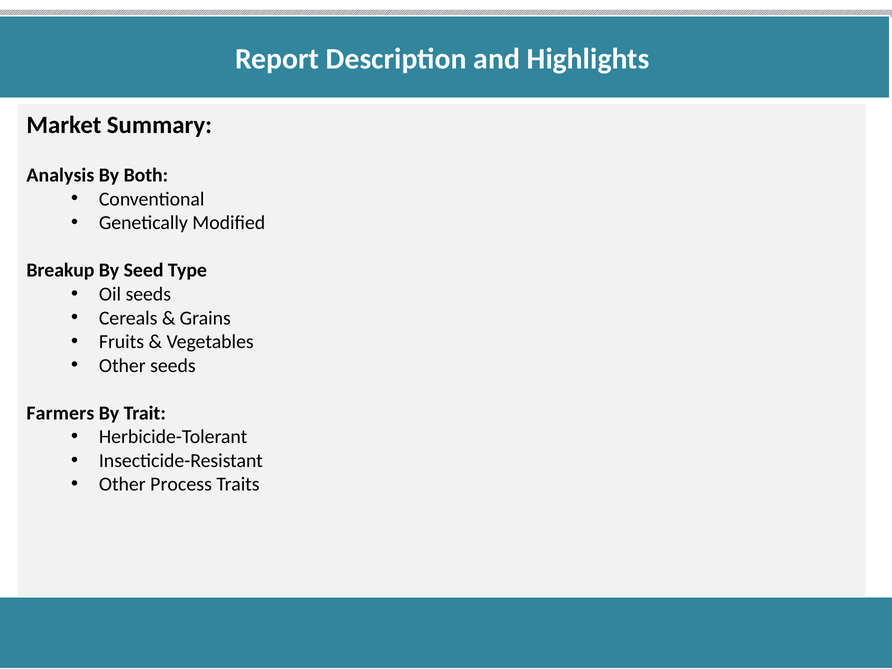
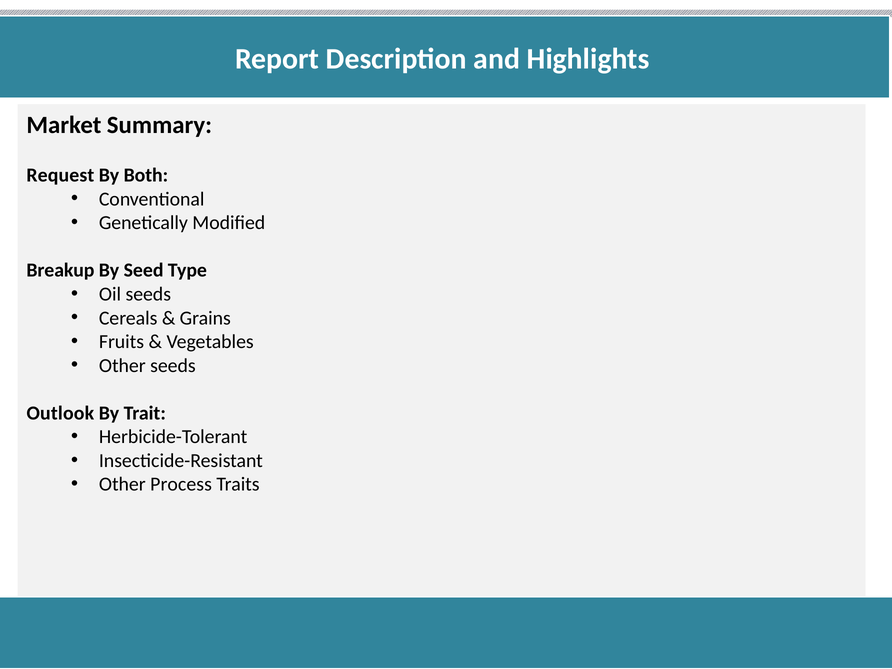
Analysis: Analysis -> Request
Farmers: Farmers -> Outlook
